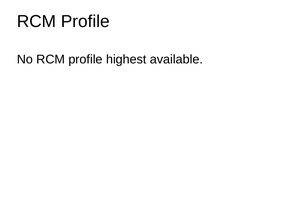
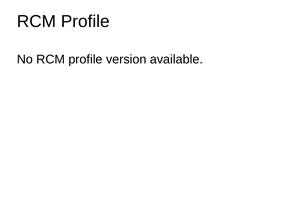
highest: highest -> version
